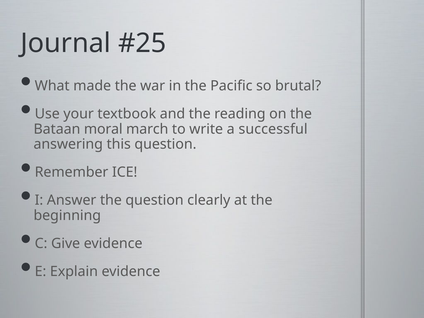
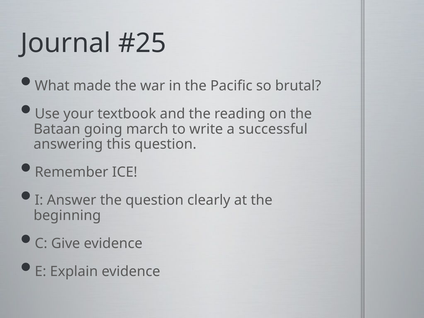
moral: moral -> going
